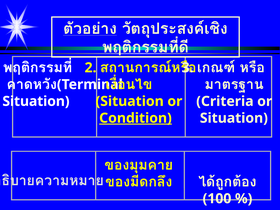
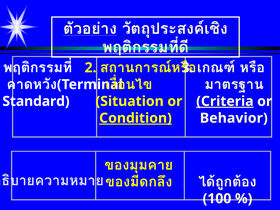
Situation at (36, 101): Situation -> Standard
Criteria underline: none -> present
Situation at (234, 118): Situation -> Behavior
